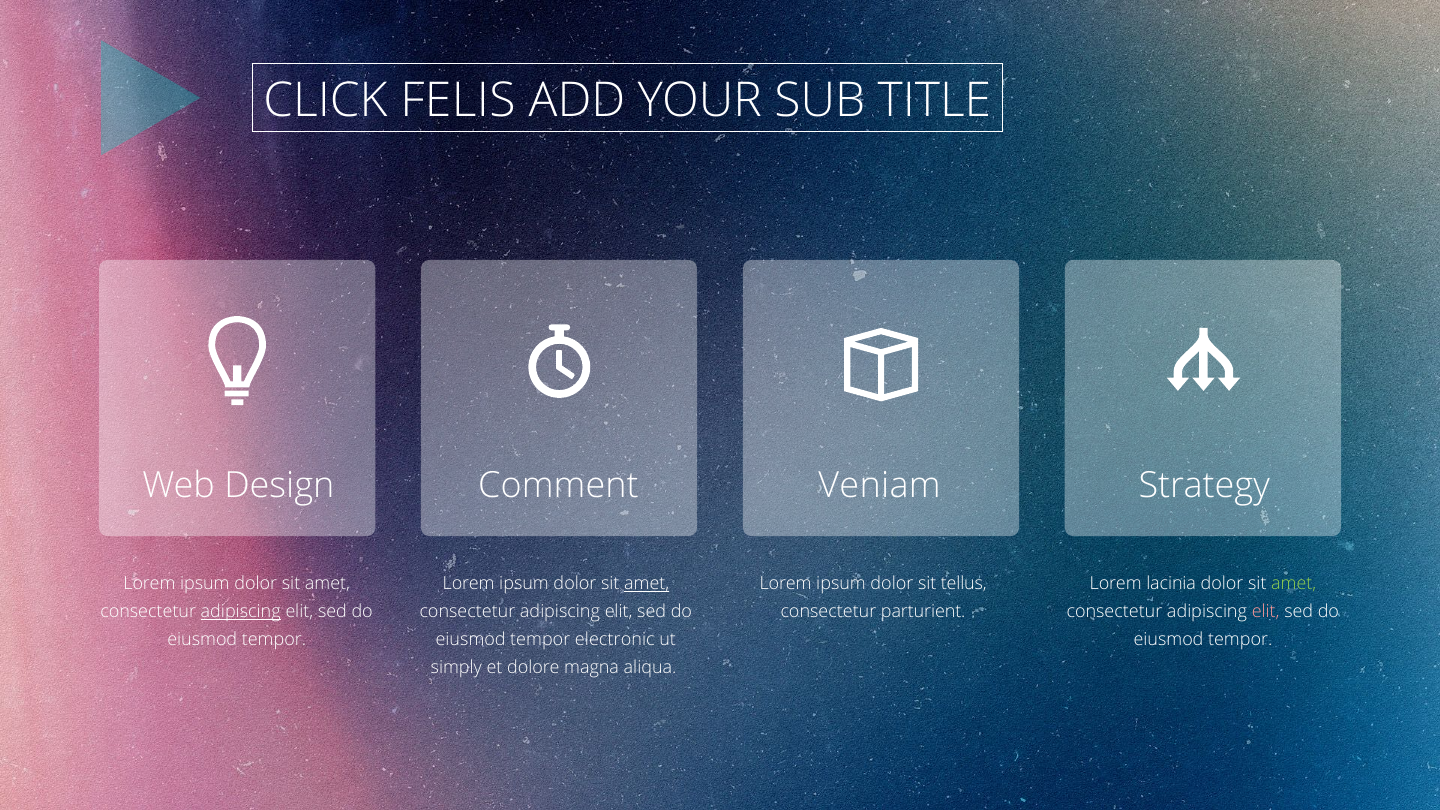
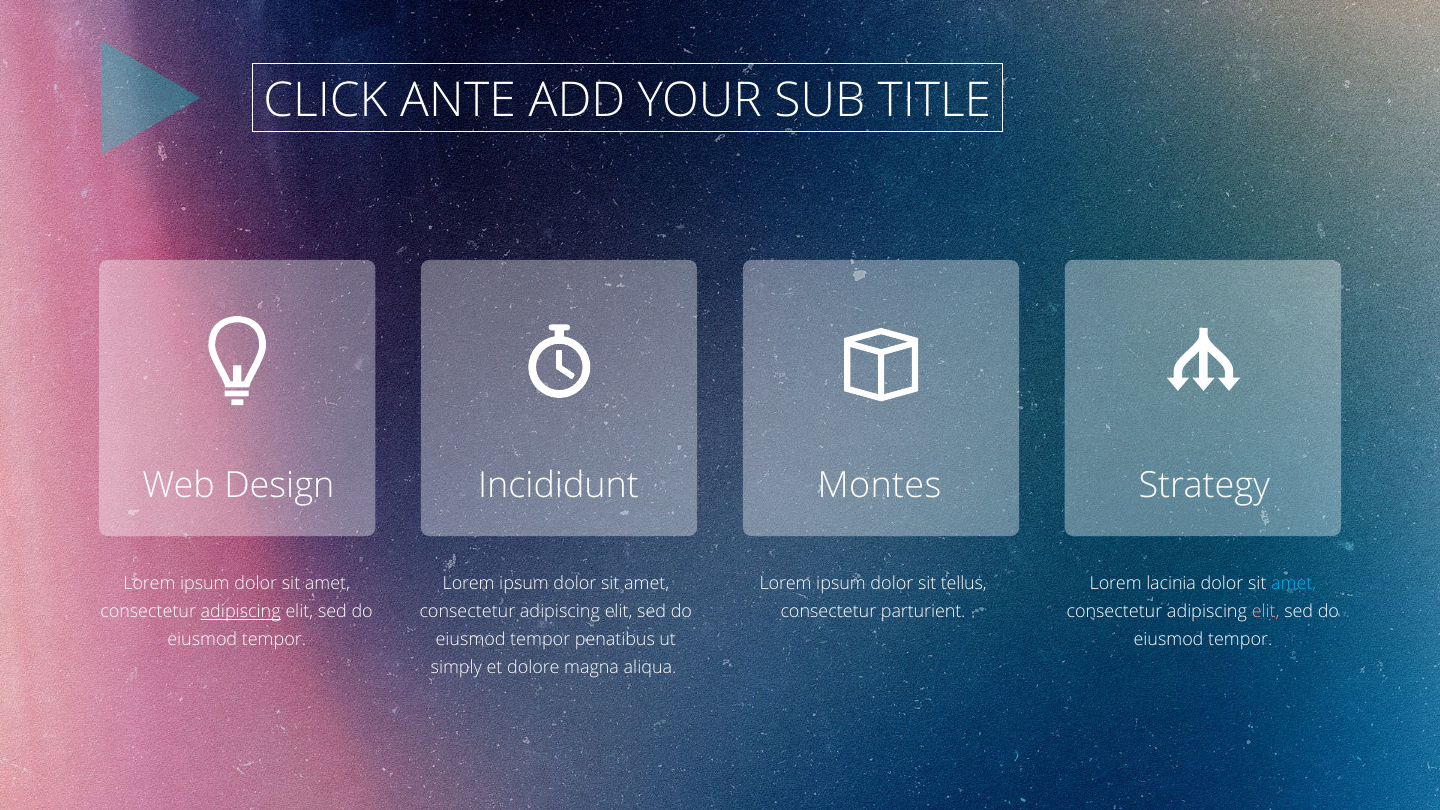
FELIS: FELIS -> ANTE
Comment: Comment -> Incididunt
Veniam: Veniam -> Montes
amet at (647, 583) underline: present -> none
amet at (1294, 583) colour: light green -> light blue
electronic: electronic -> penatibus
